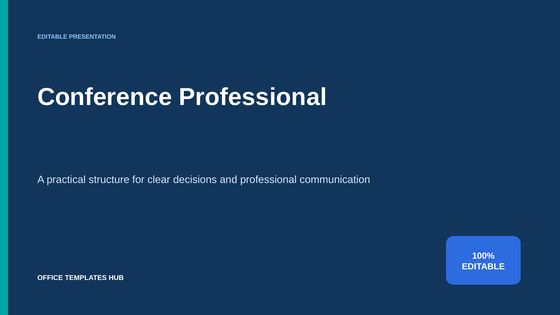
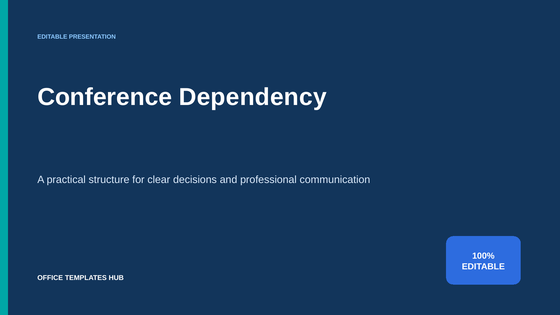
Conference Professional: Professional -> Dependency
